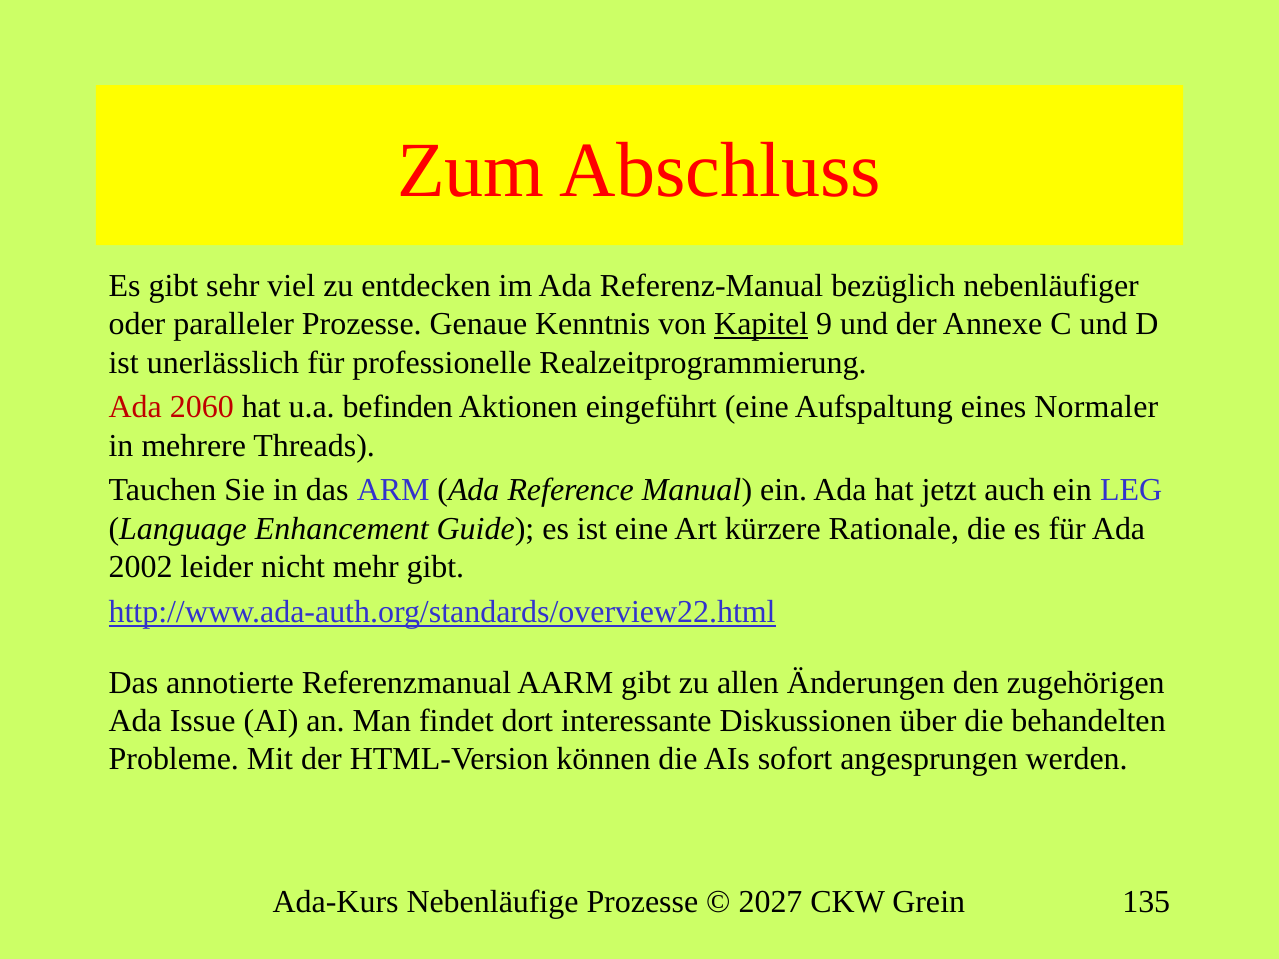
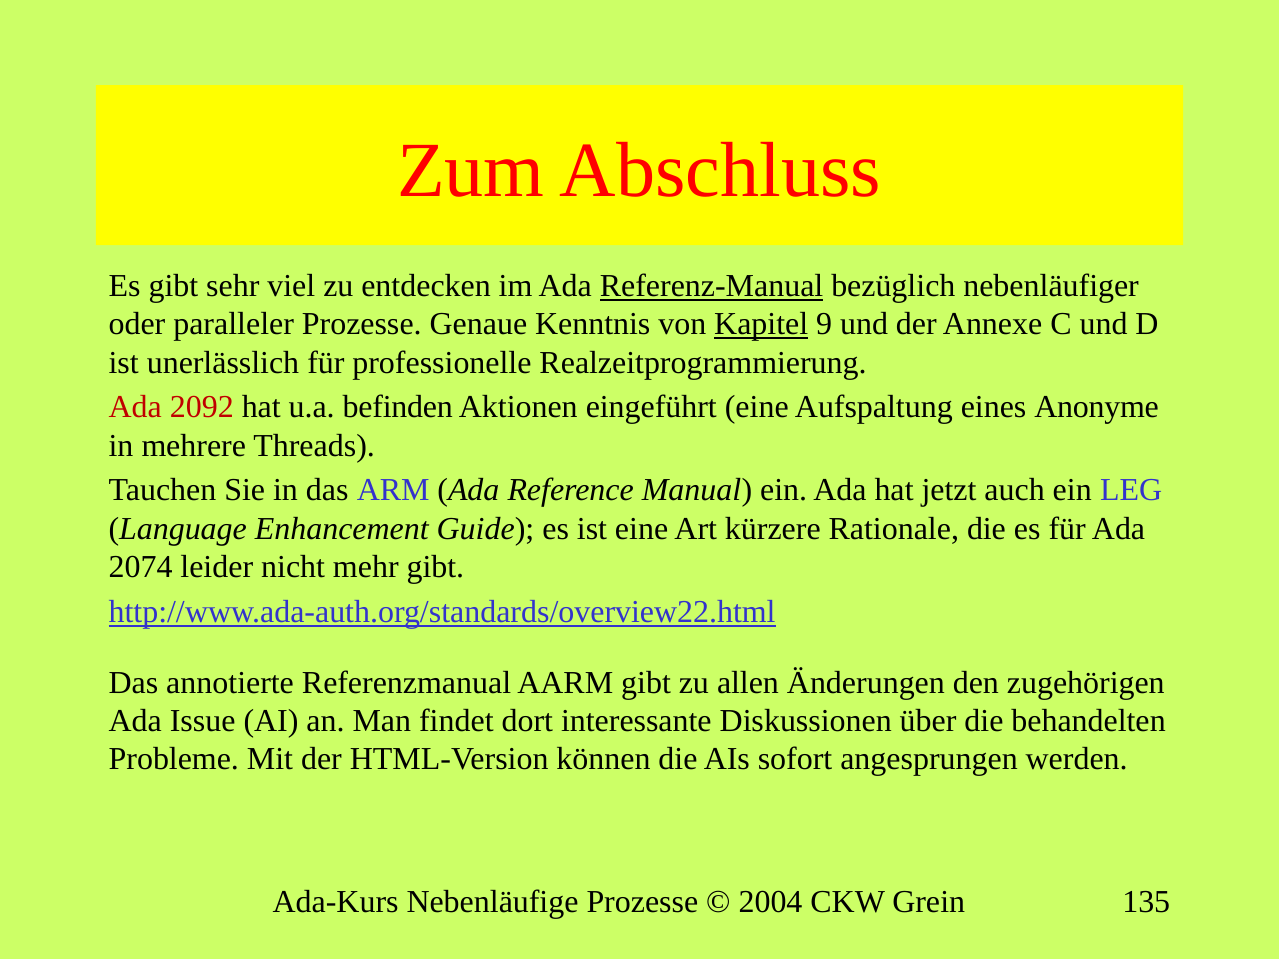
Referenz-Manual underline: none -> present
2060: 2060 -> 2092
Normaler: Normaler -> Anonyme
2002: 2002 -> 2074
2027: 2027 -> 2004
